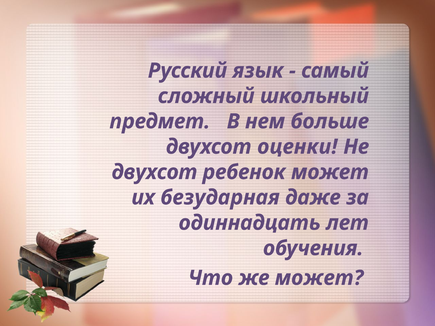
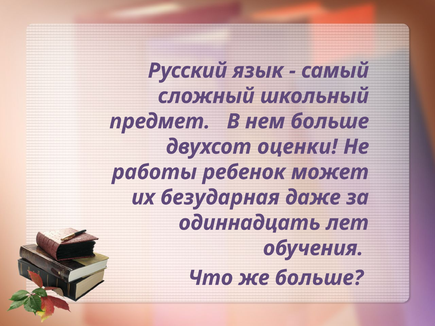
двухсот at (155, 172): двухсот -> работы
же может: может -> больше
